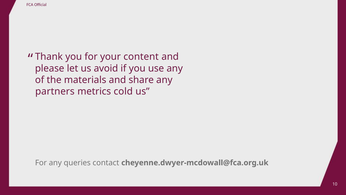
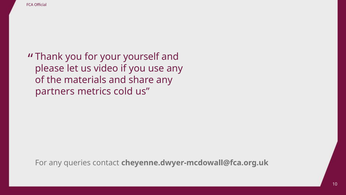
content: content -> yourself
avoid: avoid -> video
